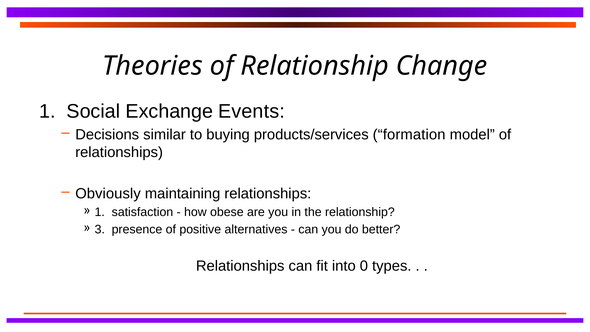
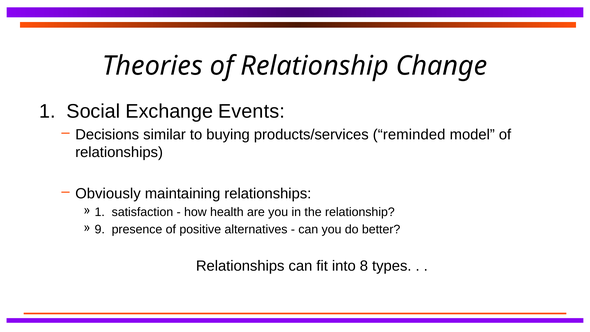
formation: formation -> reminded
obese: obese -> health
3: 3 -> 9
0: 0 -> 8
